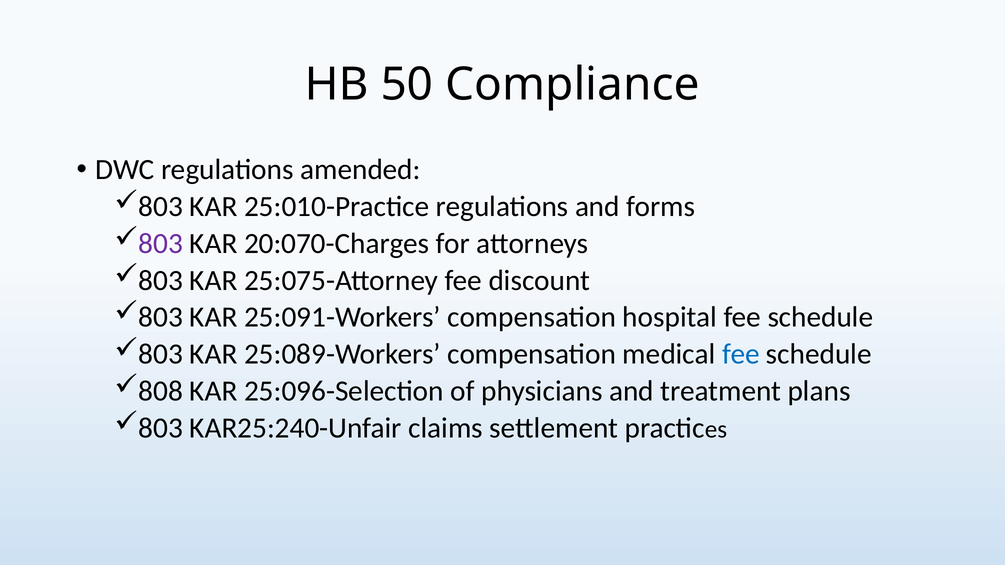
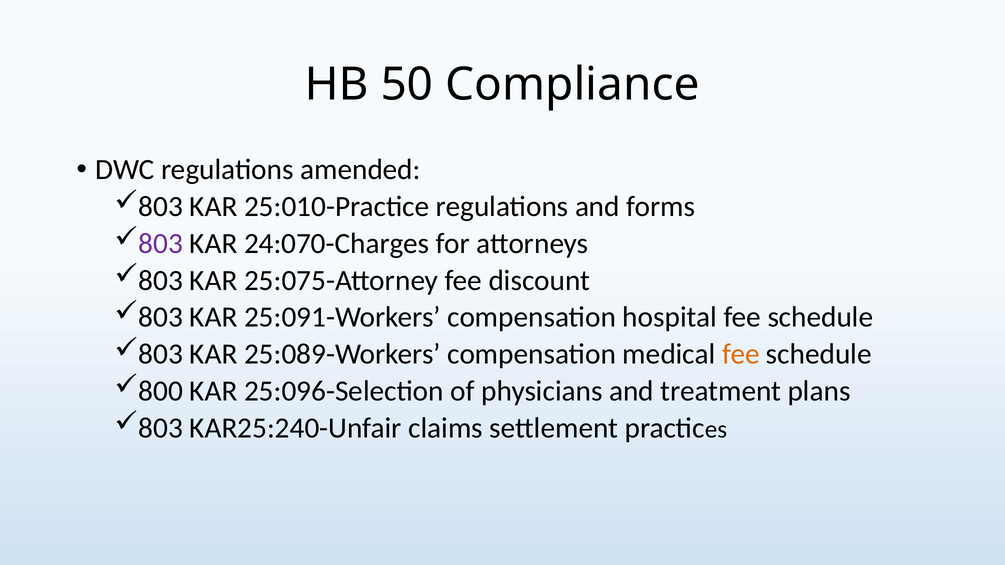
20:070-Charges: 20:070-Charges -> 24:070-Charges
fee at (741, 354) colour: blue -> orange
808: 808 -> 800
